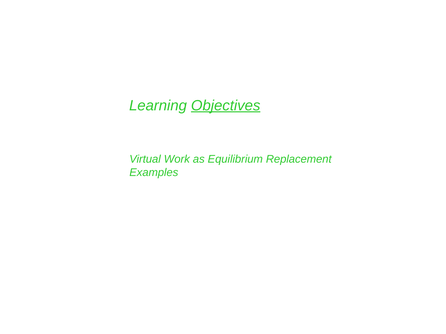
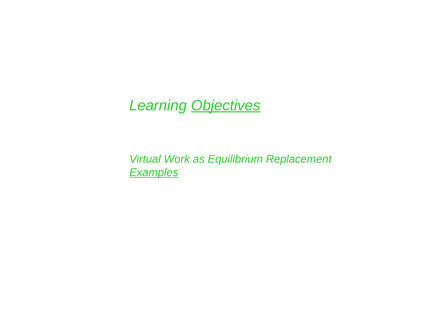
Examples underline: none -> present
